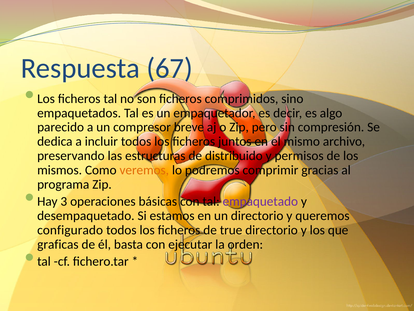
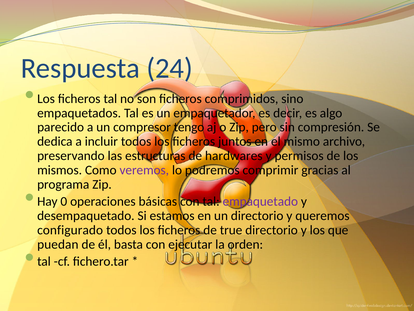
67: 67 -> 24
breve: breve -> tengo
distribuido: distribuido -> hardwares
veremos colour: orange -> purple
3: 3 -> 0
graficas: graficas -> puedan
